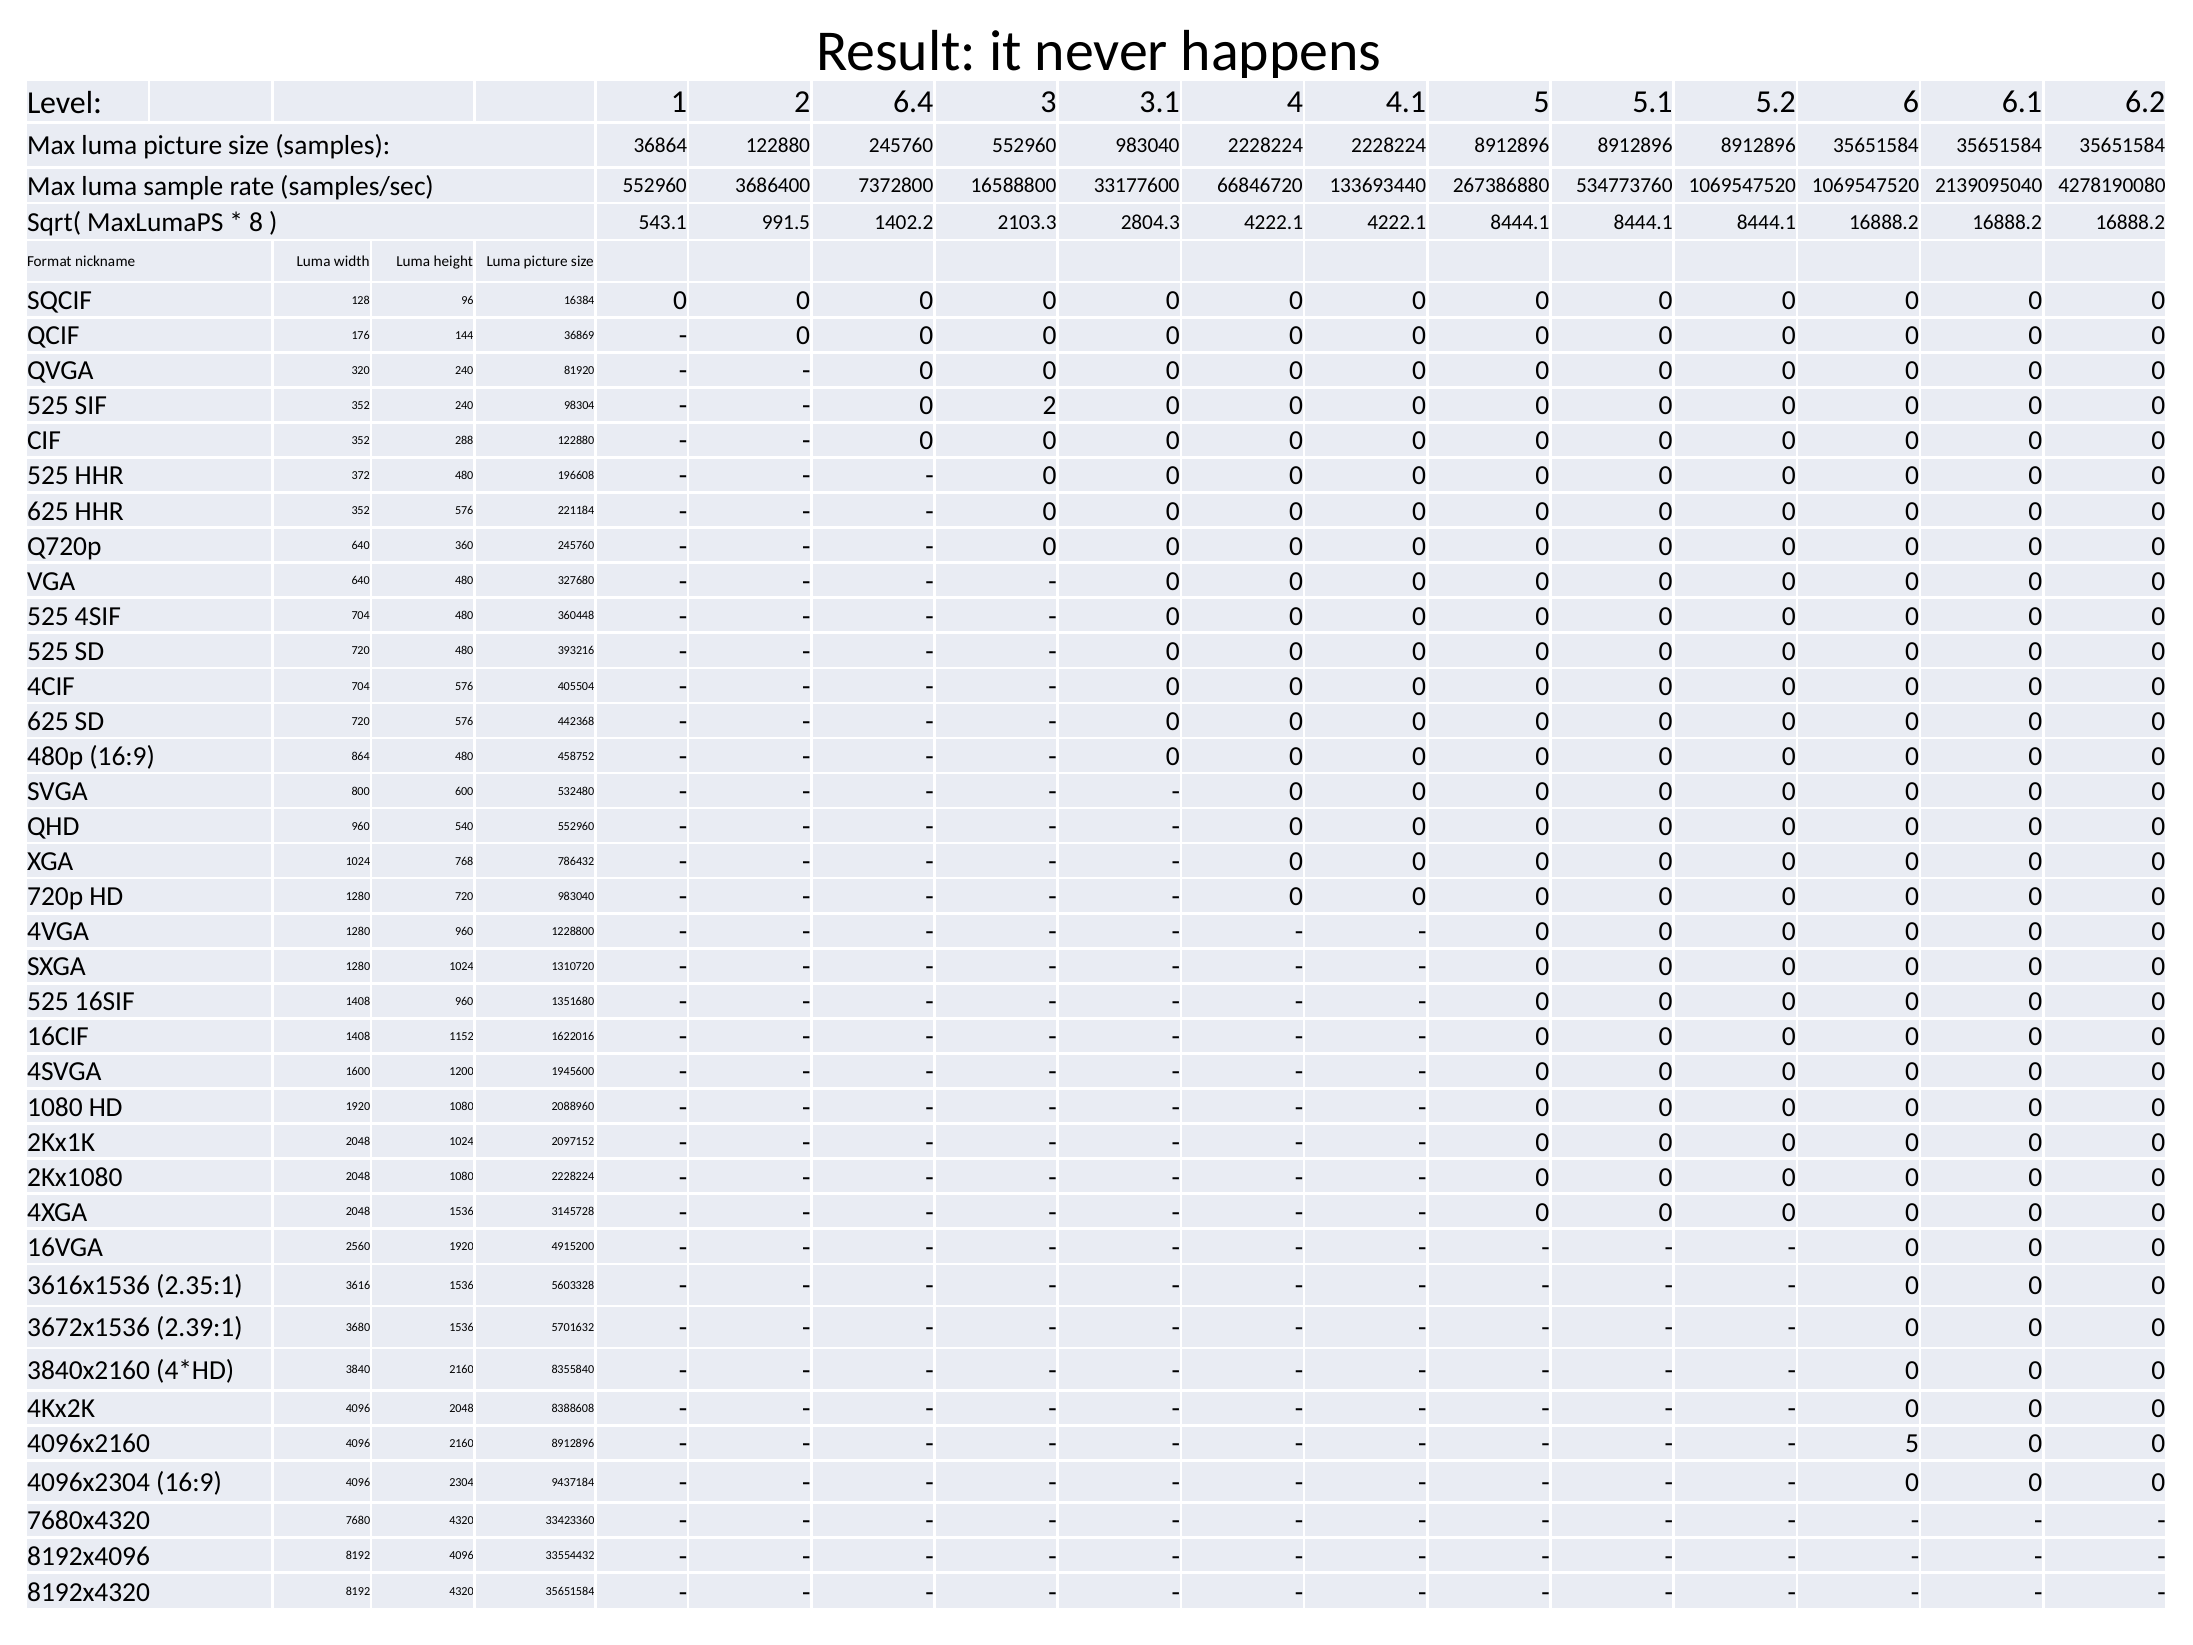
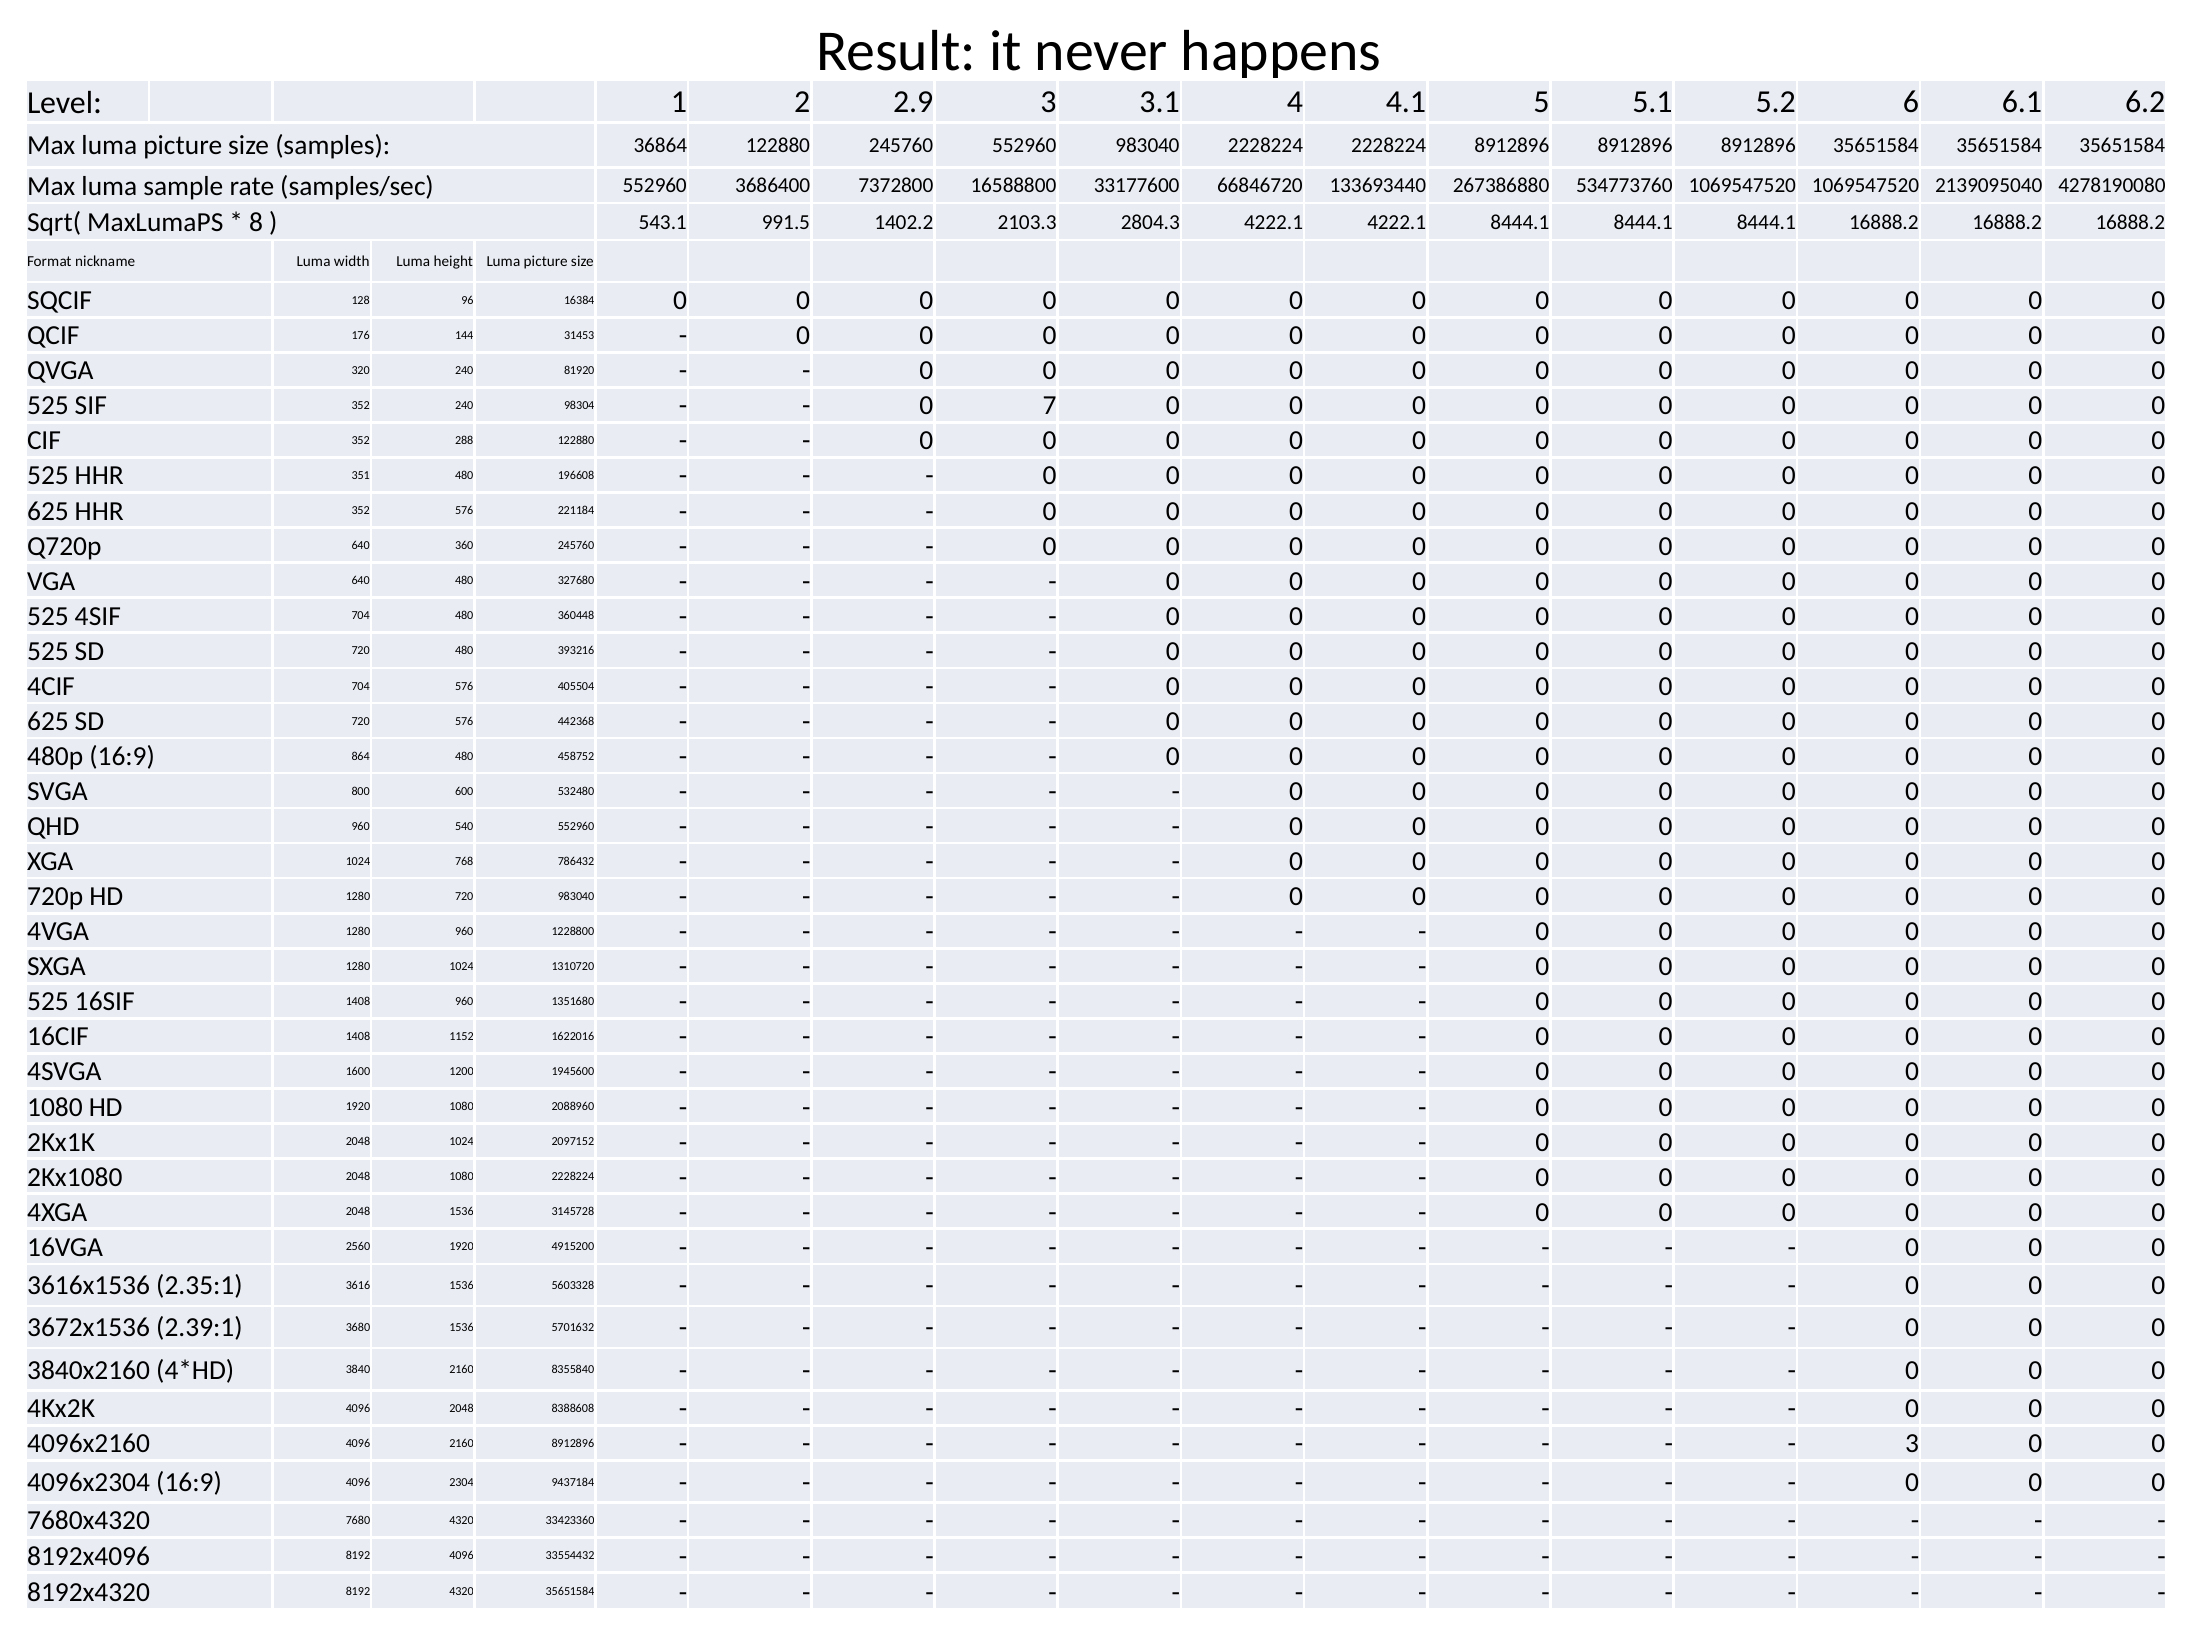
6.4: 6.4 -> 2.9
36869: 36869 -> 31453
0 2: 2 -> 7
372: 372 -> 351
5 at (1912, 1444): 5 -> 3
